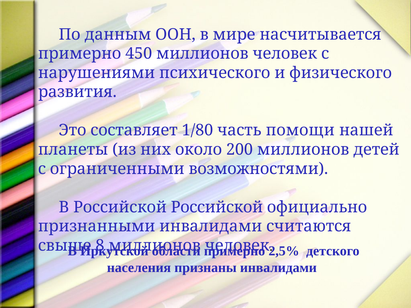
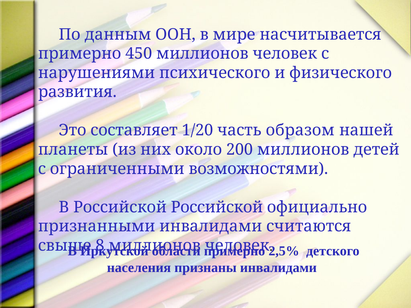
1/80: 1/80 -> 1/20
помощи: помощи -> образом
